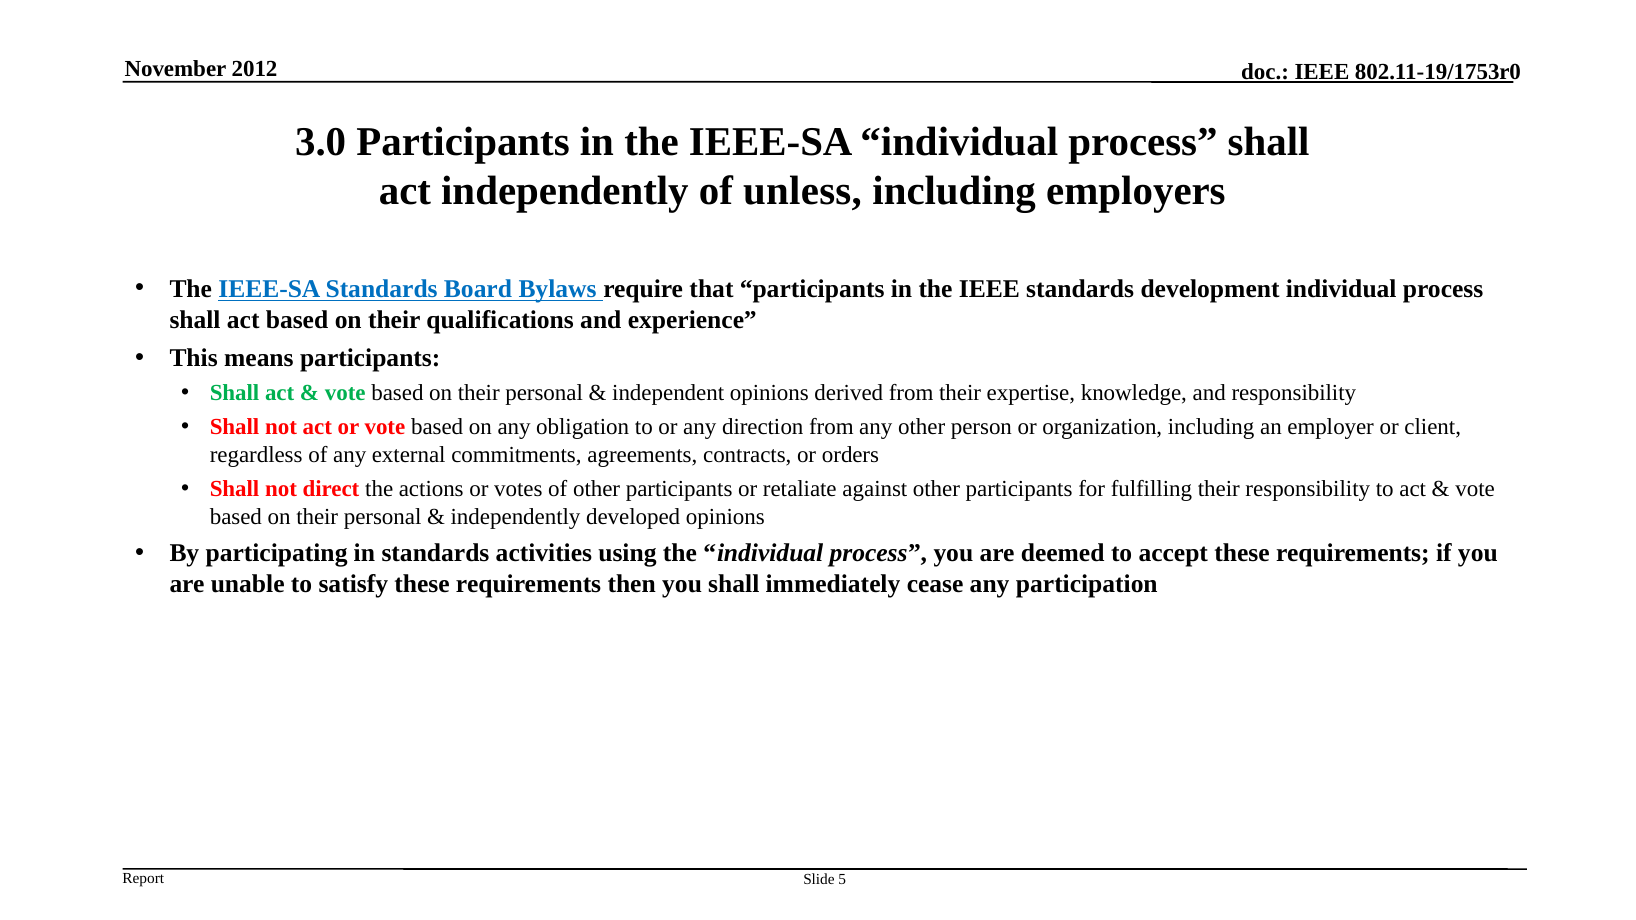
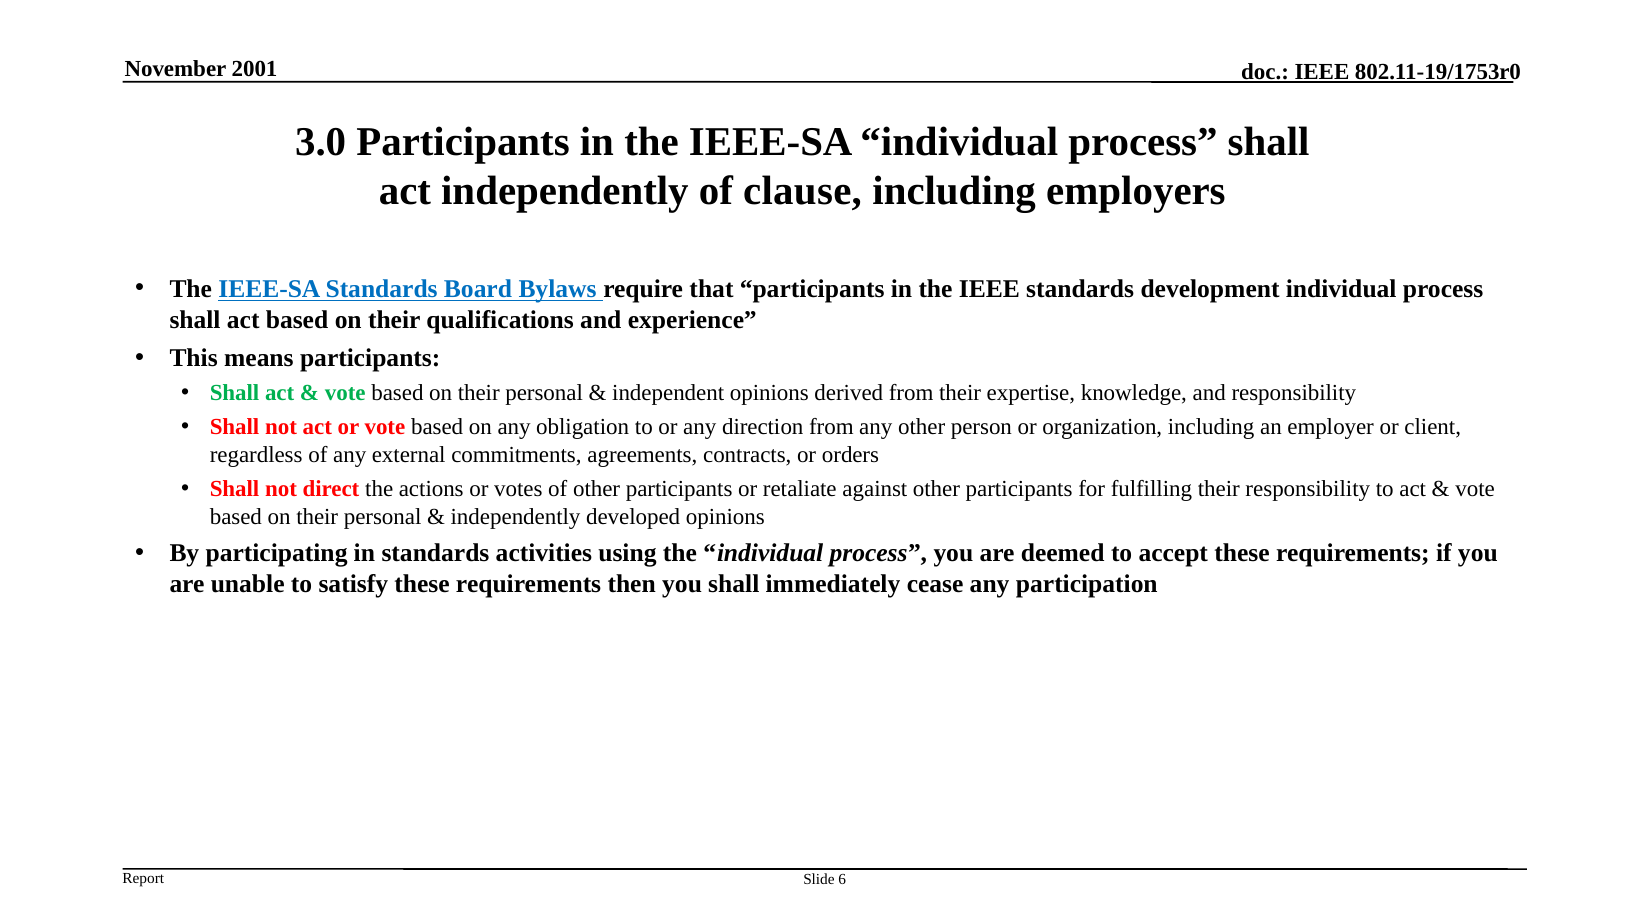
2012: 2012 -> 2001
unless: unless -> clause
5: 5 -> 6
